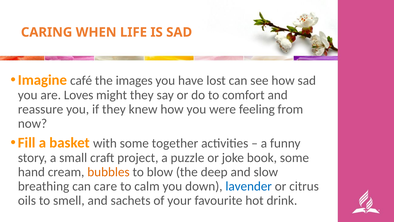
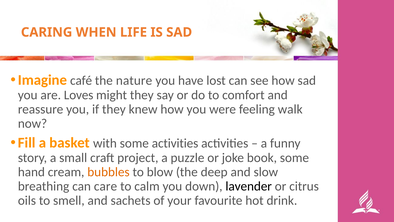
images: images -> nature
from: from -> walk
some together: together -> activities
lavender colour: blue -> black
